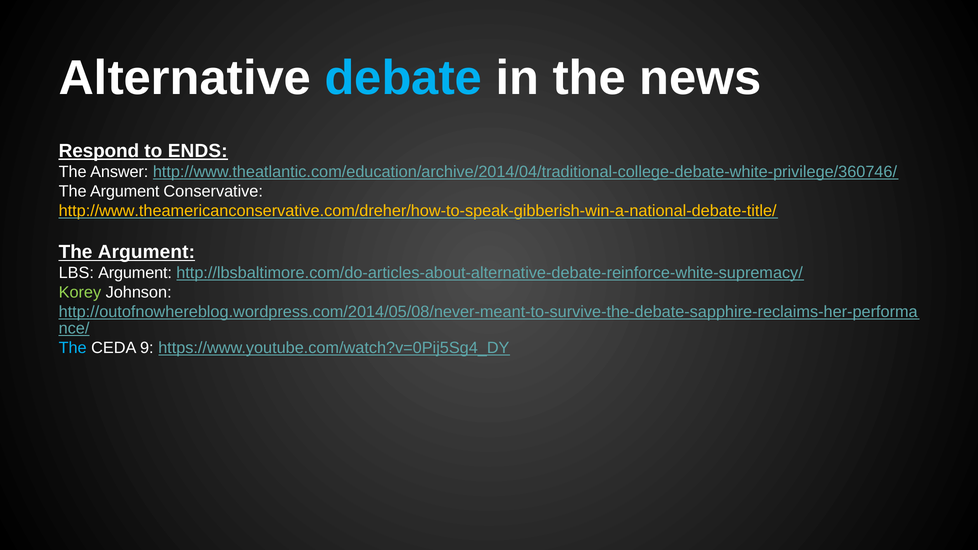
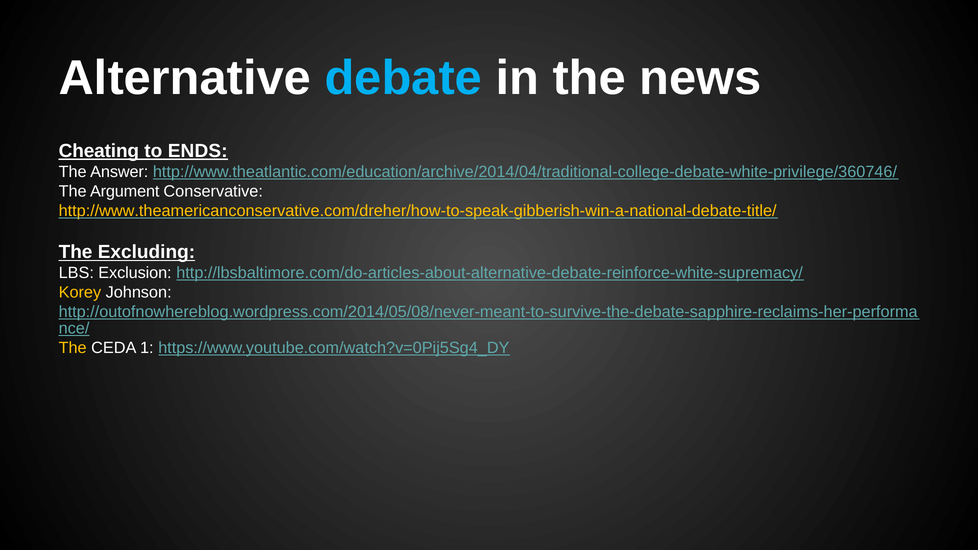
Respond: Respond -> Cheating
Argument at (146, 252): Argument -> Excluding
LBS Argument: Argument -> Exclusion
Korey colour: light green -> yellow
The at (73, 348) colour: light blue -> yellow
9: 9 -> 1
